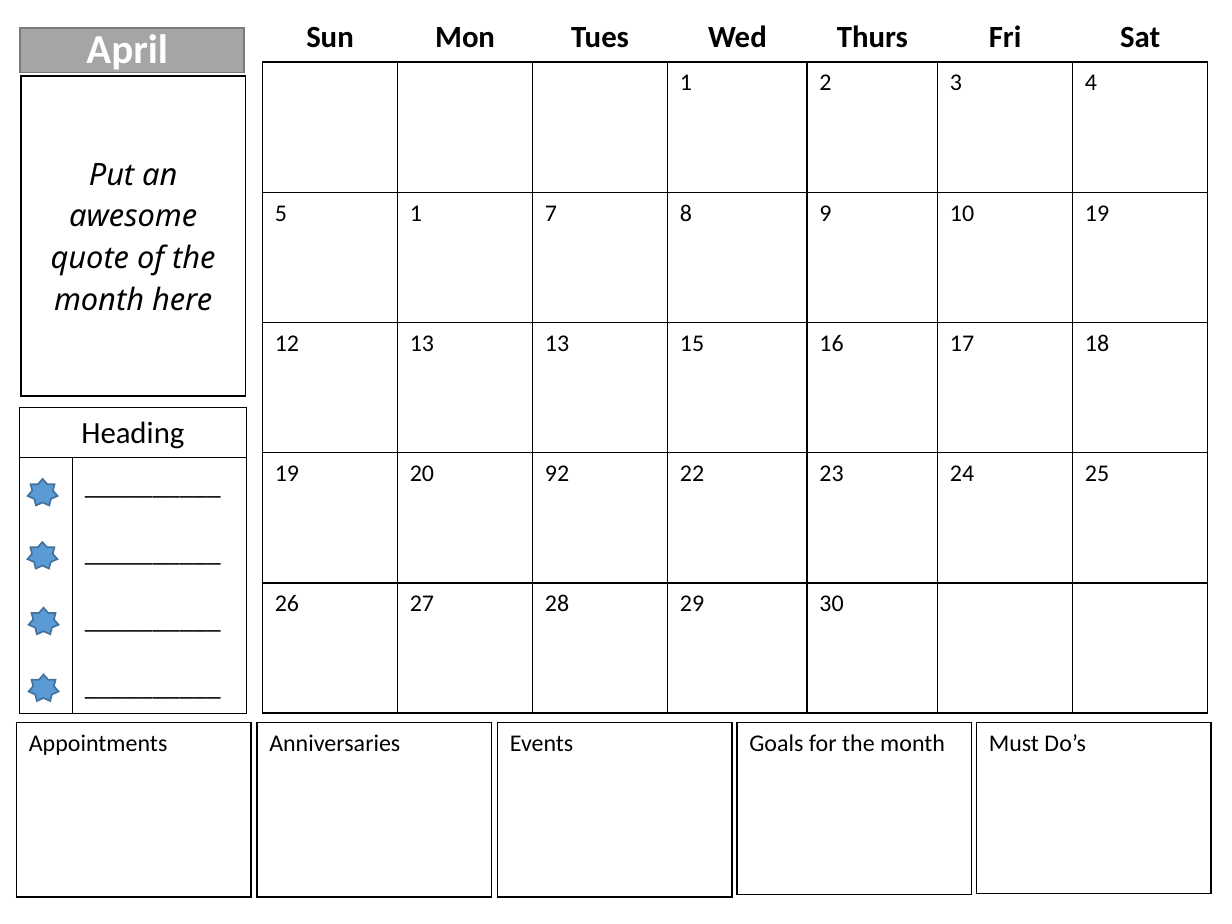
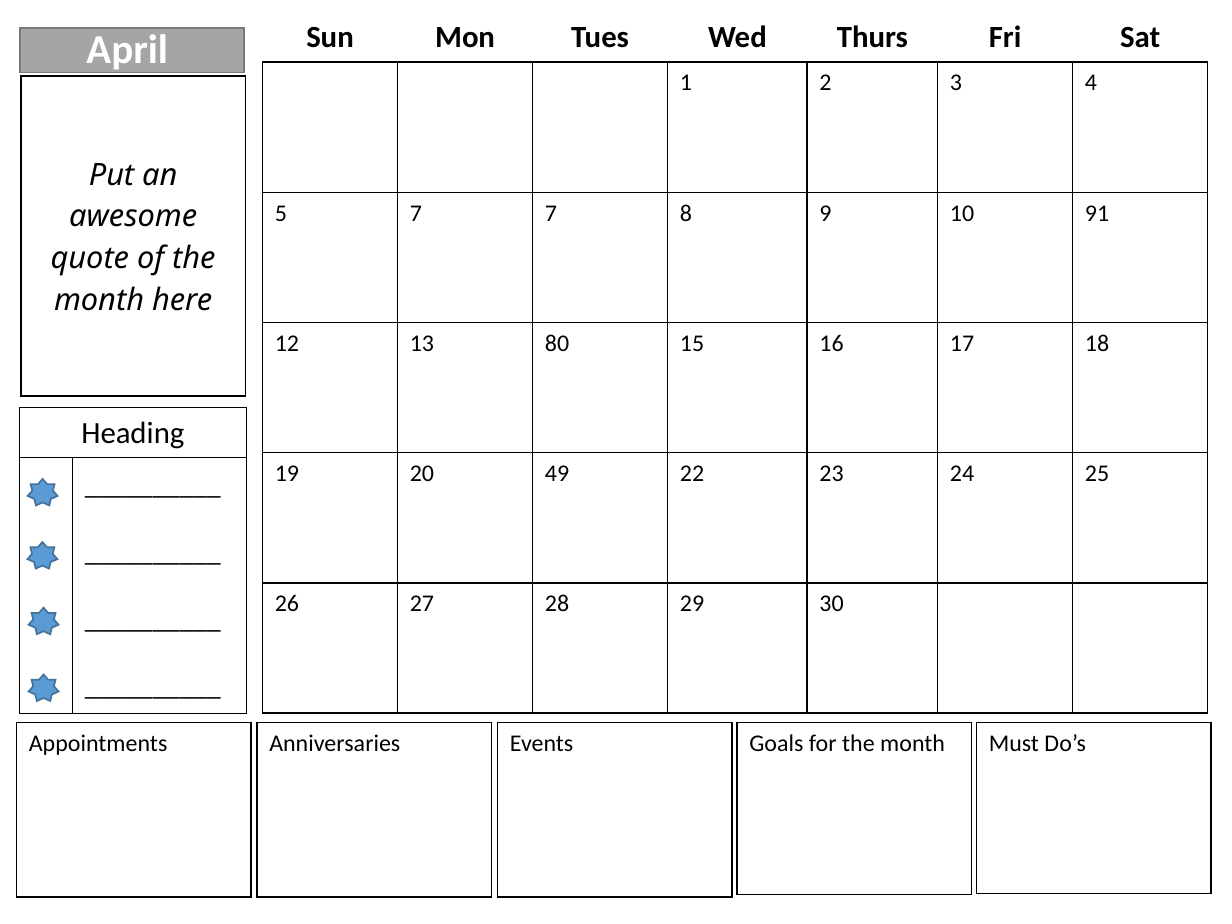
5 1: 1 -> 7
10 19: 19 -> 91
13 13: 13 -> 80
92: 92 -> 49
